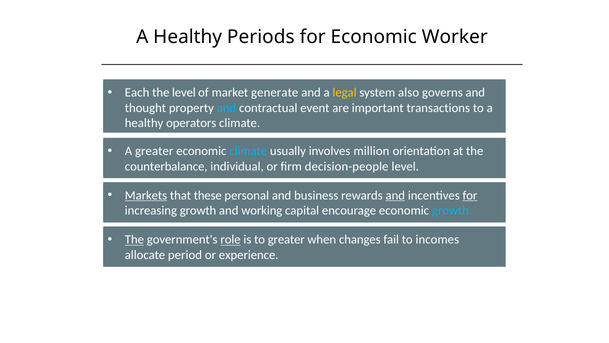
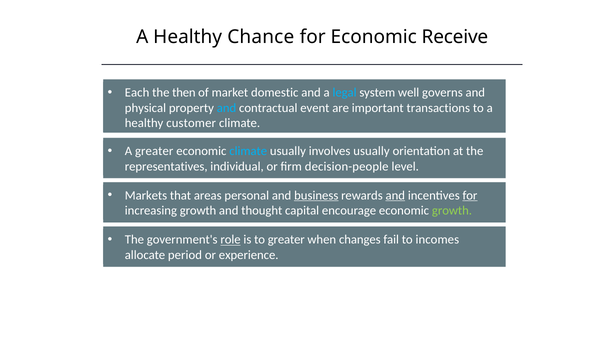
Periods: Periods -> Chance
Worker: Worker -> Receive
the level: level -> then
generate: generate -> domestic
legal colour: yellow -> light blue
also: also -> well
thought: thought -> physical
operators: operators -> customer
involves million: million -> usually
counterbalance: counterbalance -> representatives
Markets underline: present -> none
these: these -> areas
business underline: none -> present
working: working -> thought
growth at (452, 210) colour: light blue -> light green
The at (134, 239) underline: present -> none
